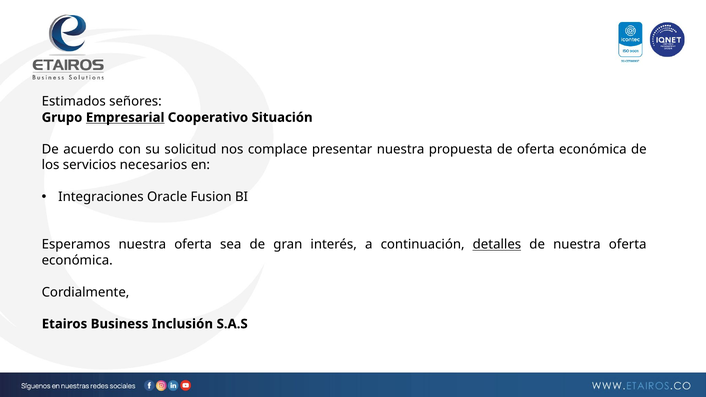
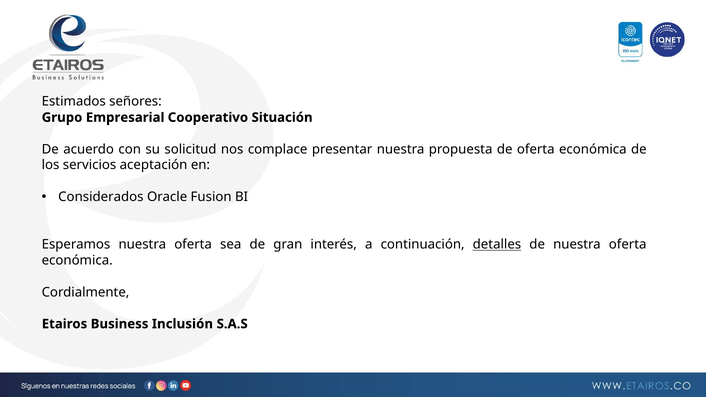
Empresarial underline: present -> none
necesarios: necesarios -> aceptación
Integraciones: Integraciones -> Considerados
